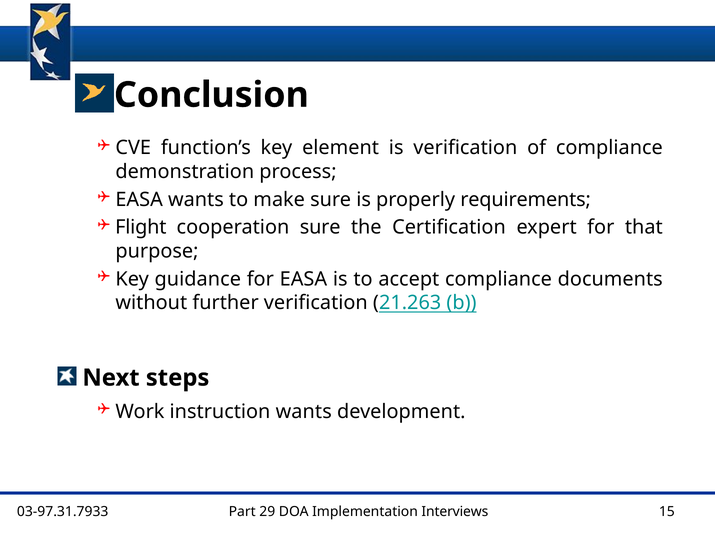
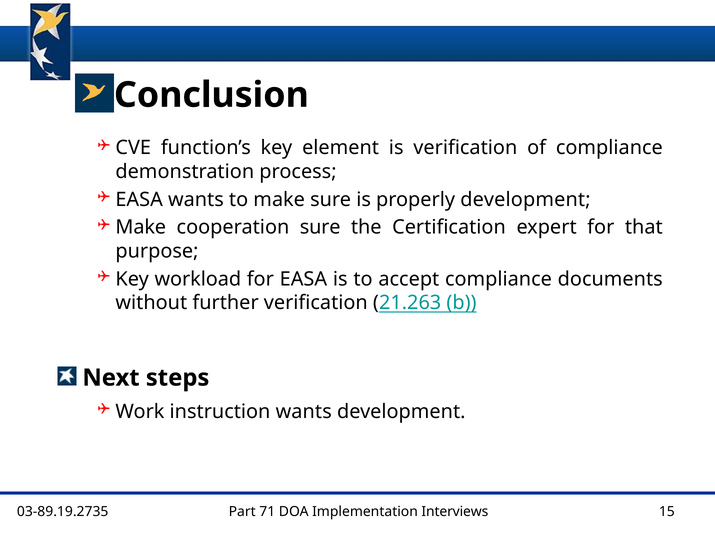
properly requirements: requirements -> development
Flight at (141, 227): Flight -> Make
guidance: guidance -> workload
03-97.31.7933: 03-97.31.7933 -> 03-89.19.2735
29: 29 -> 71
